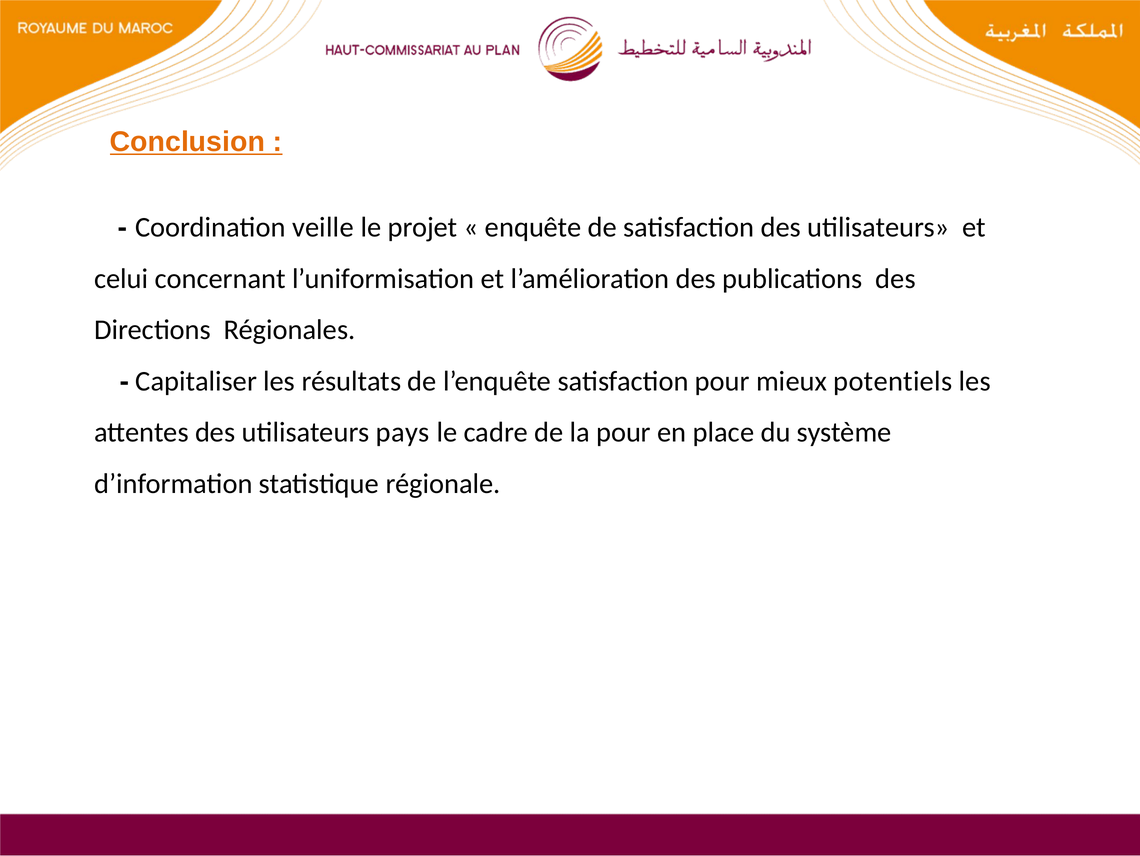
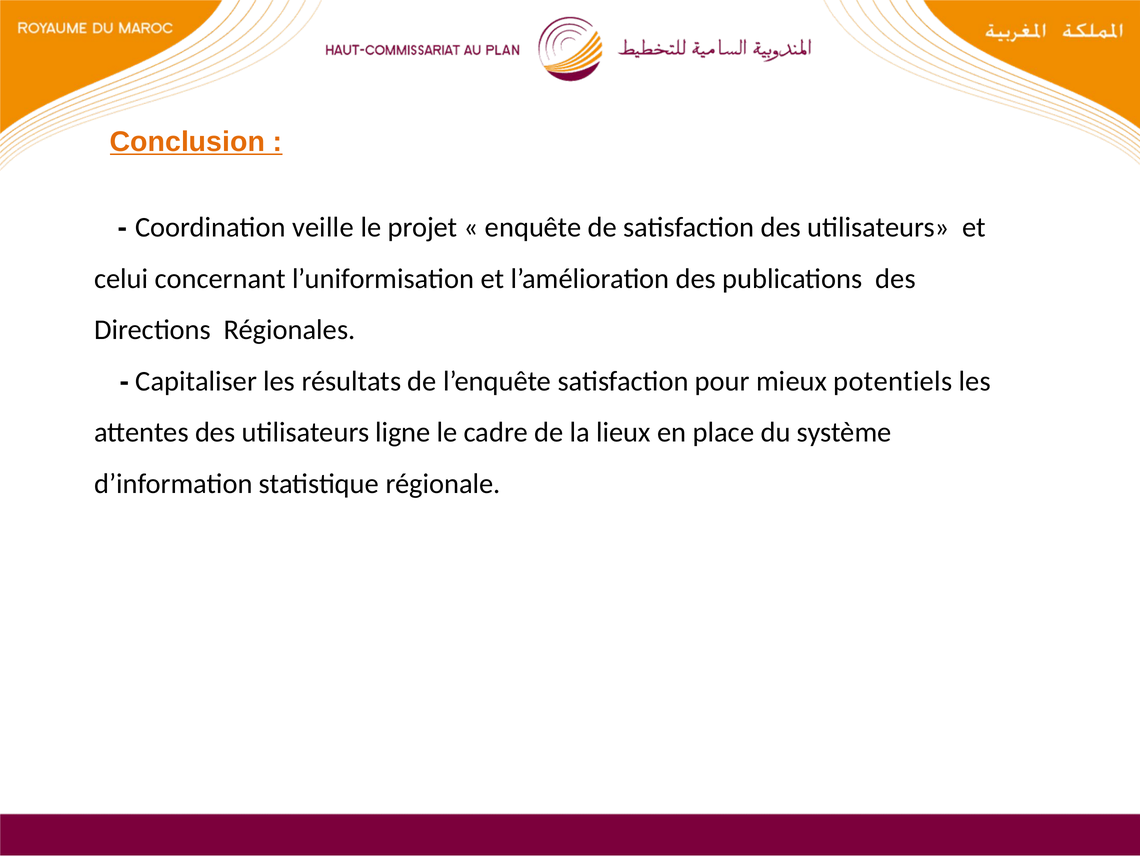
pays: pays -> ligne
la pour: pour -> lieux
